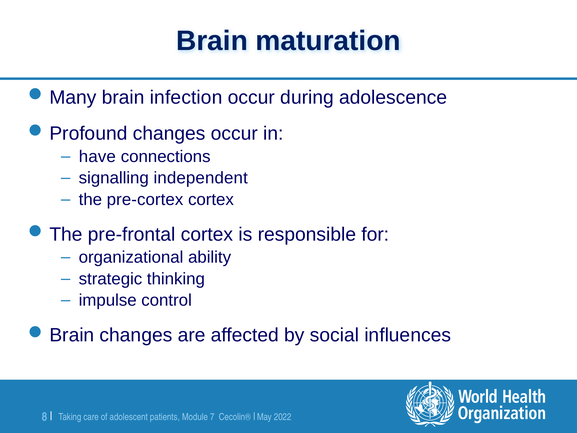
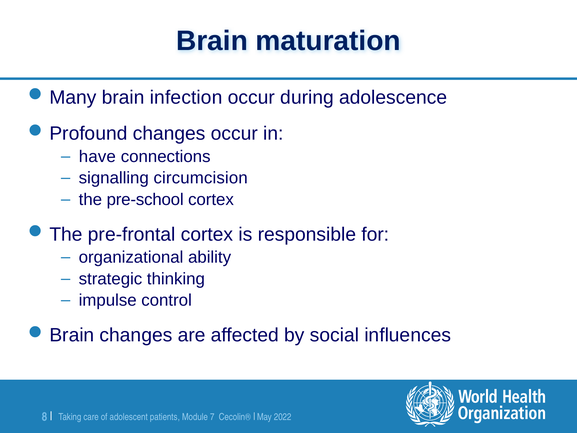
independent: independent -> circumcision
pre-cortex: pre-cortex -> pre-school
